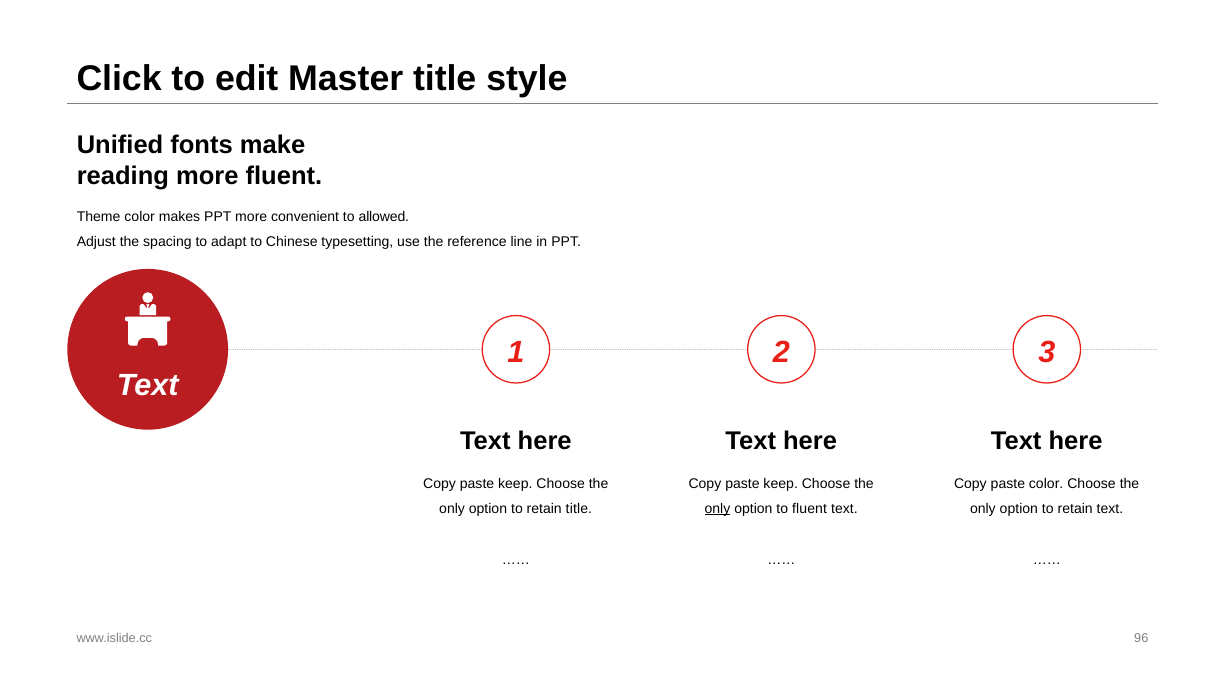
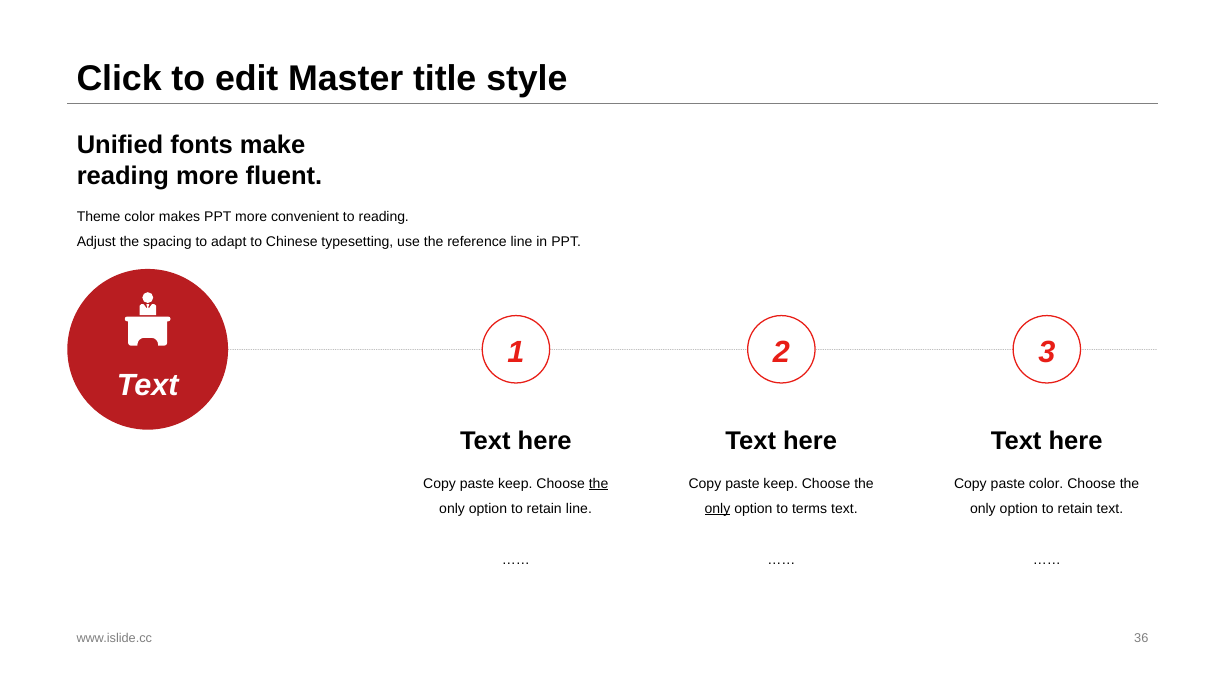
to allowed: allowed -> reading
the at (599, 484) underline: none -> present
retain title: title -> line
to fluent: fluent -> terms
96: 96 -> 36
